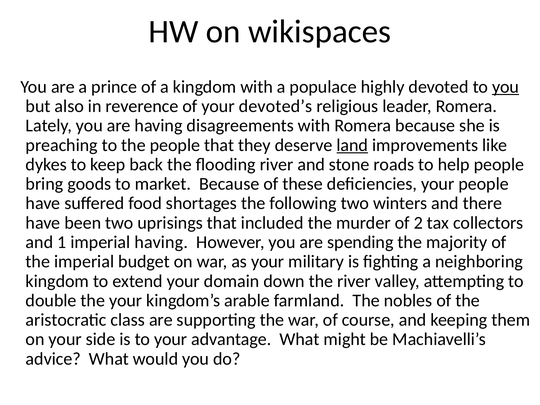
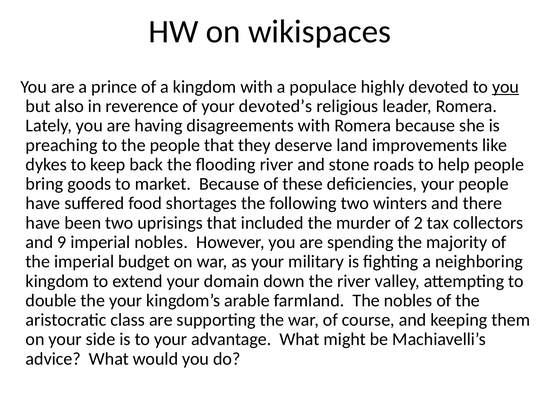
land underline: present -> none
1: 1 -> 9
imperial having: having -> nobles
